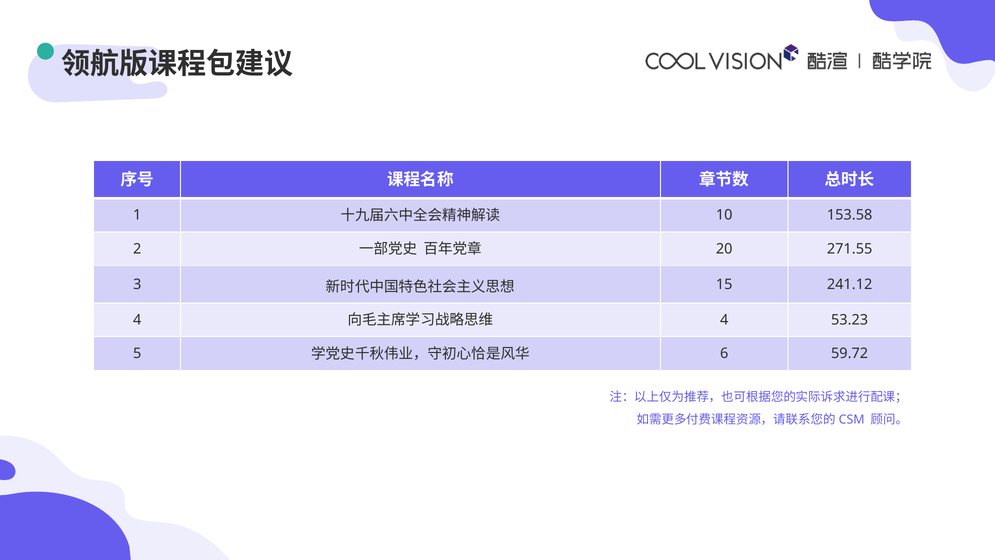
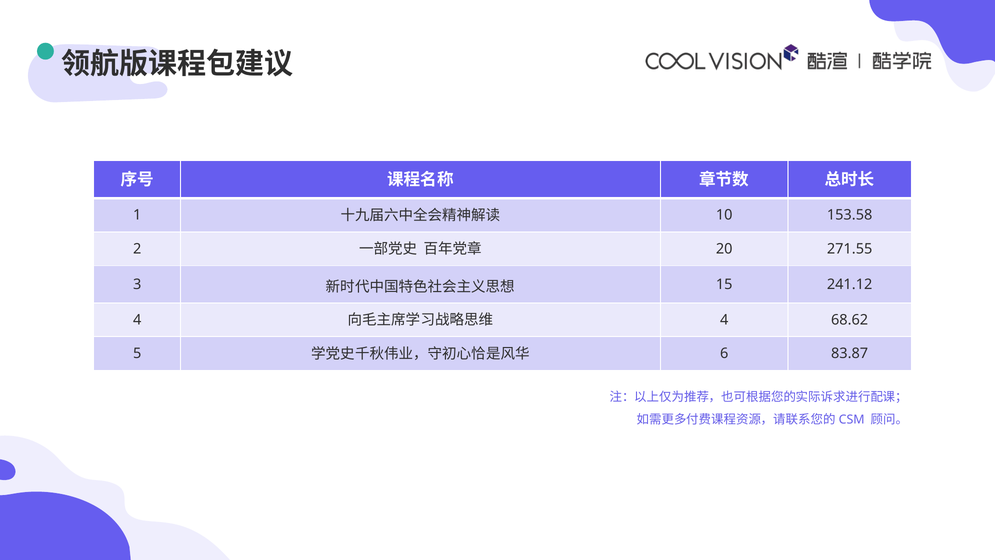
53.23: 53.23 -> 68.62
59.72: 59.72 -> 83.87
